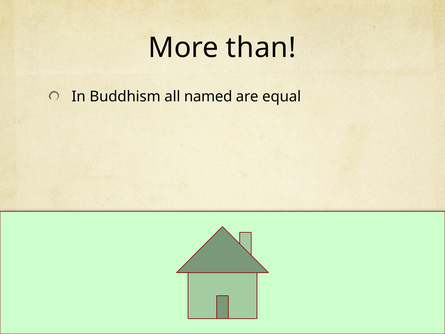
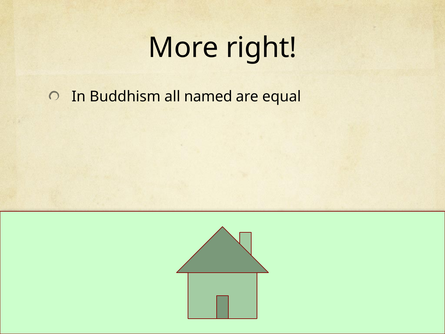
than: than -> right
